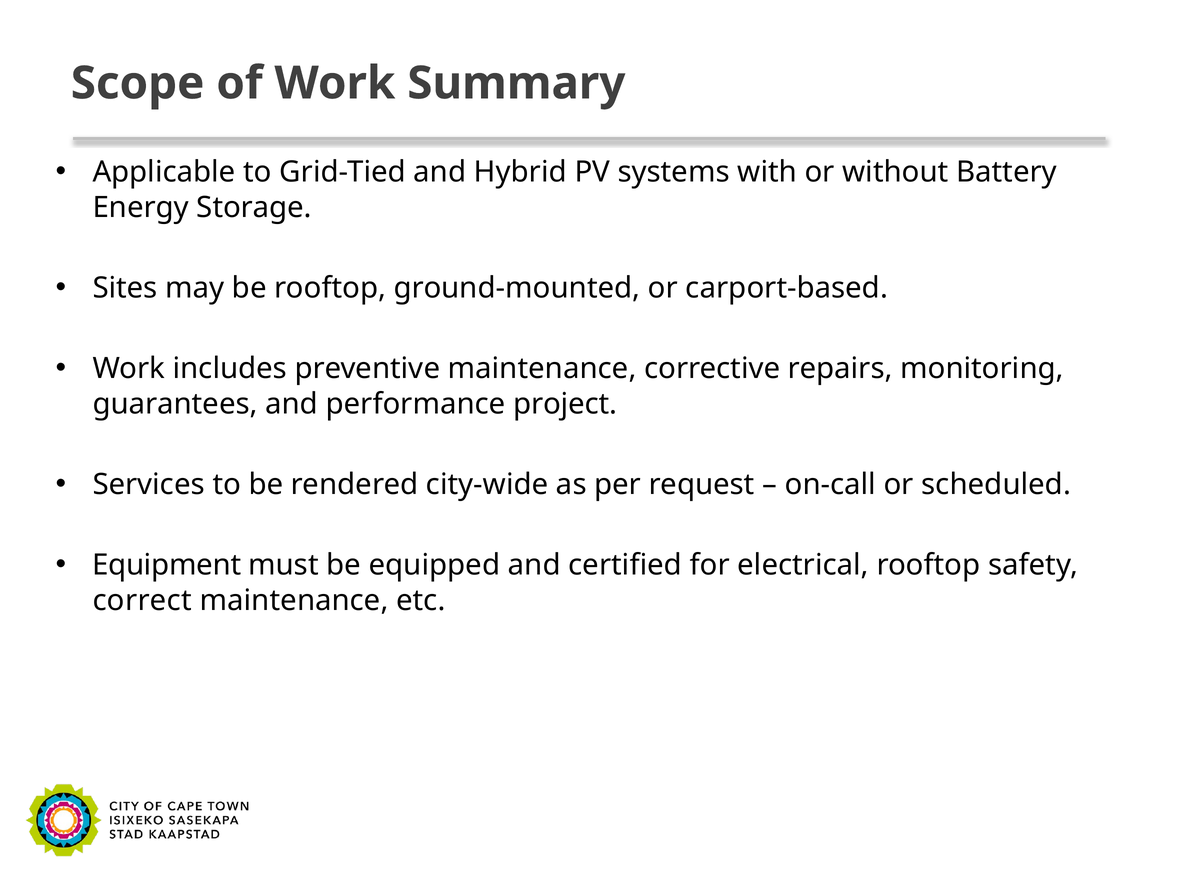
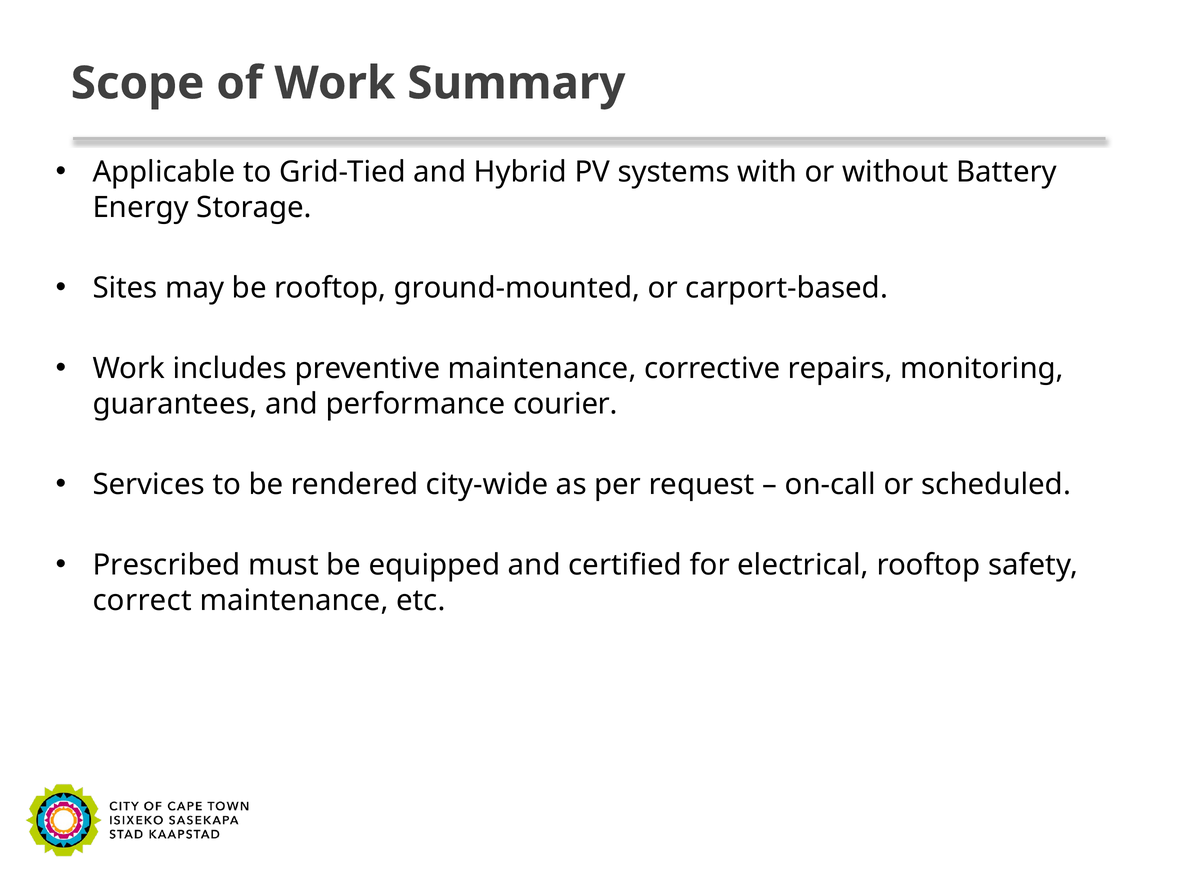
project: project -> courier
Equipment: Equipment -> Prescribed
